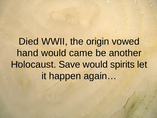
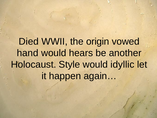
came: came -> hears
Save: Save -> Style
spirits: spirits -> idyllic
